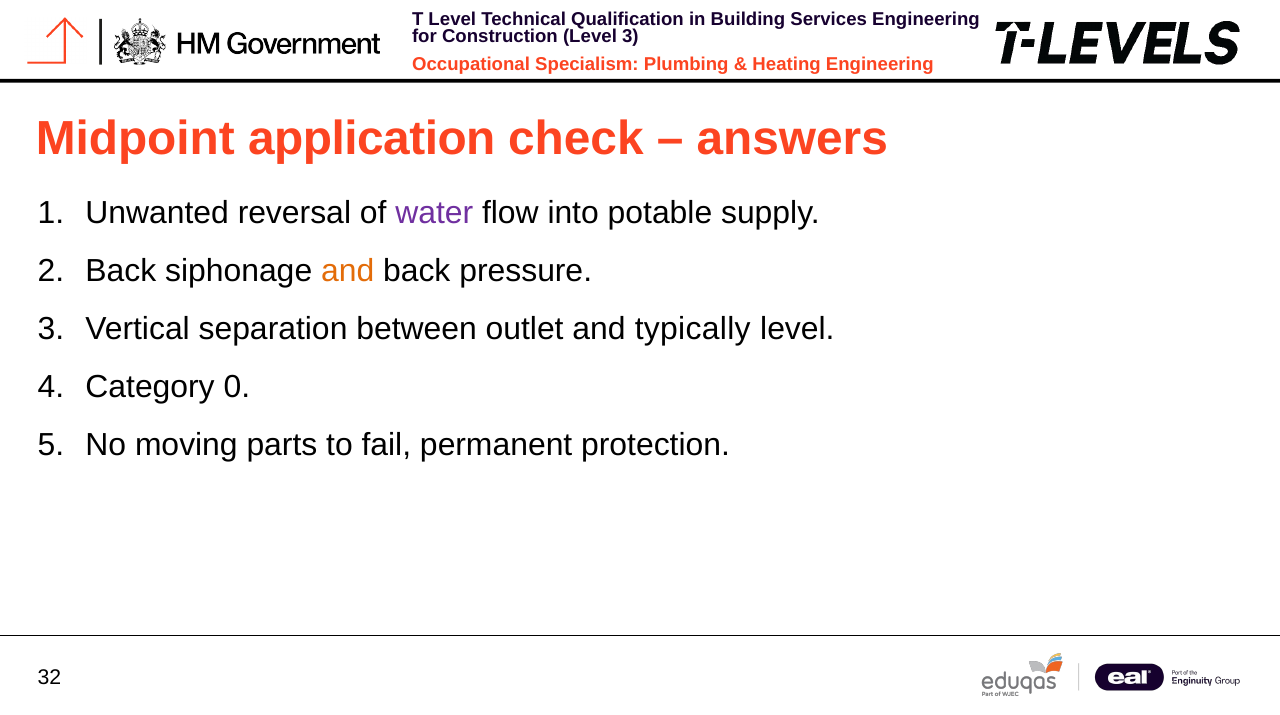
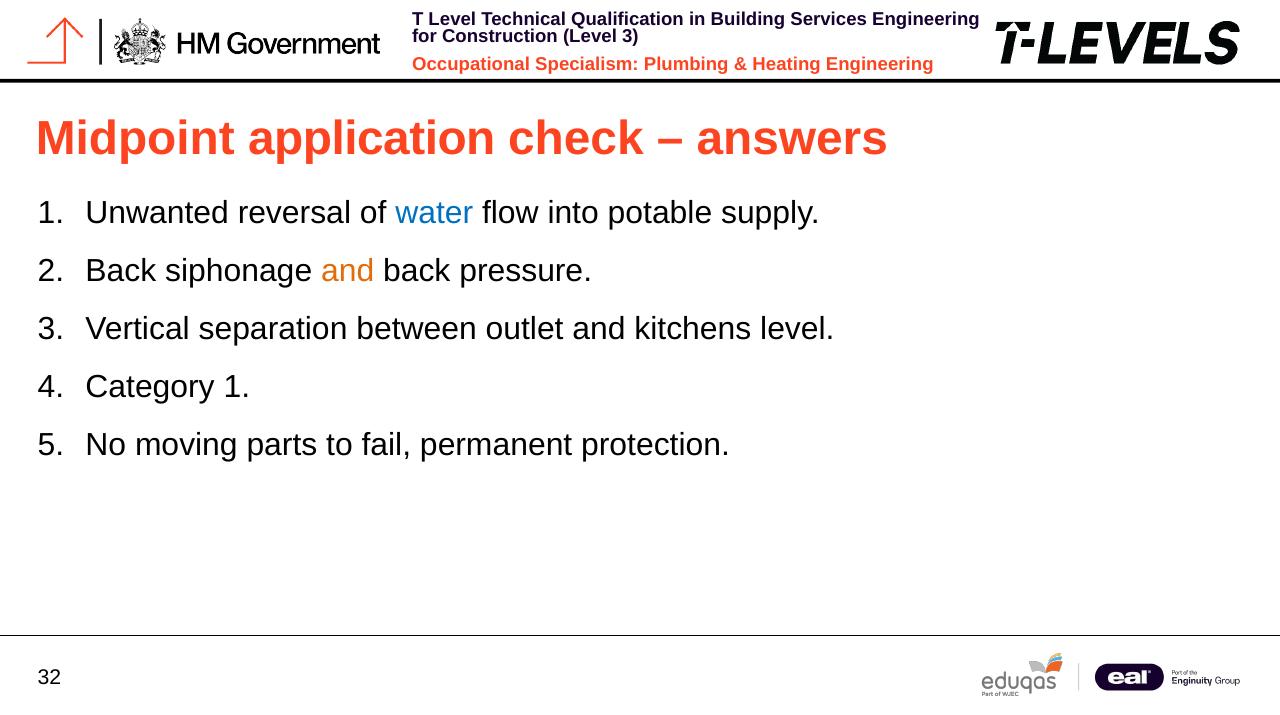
water colour: purple -> blue
typically: typically -> kitchens
Category 0: 0 -> 1
